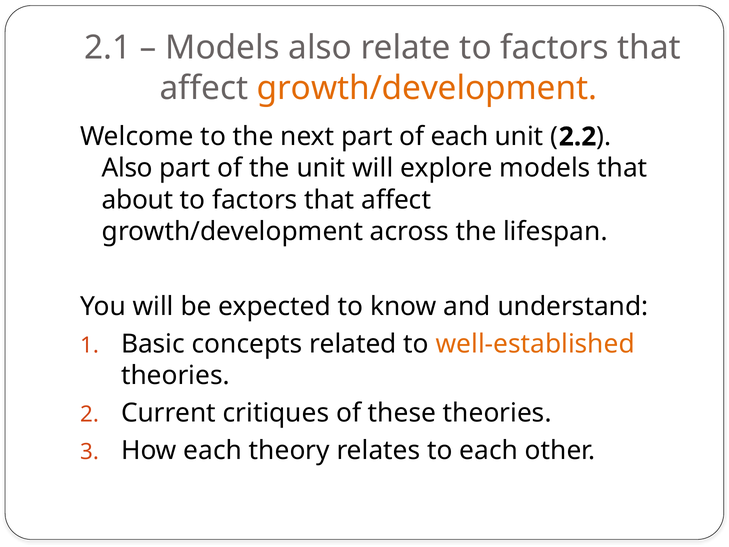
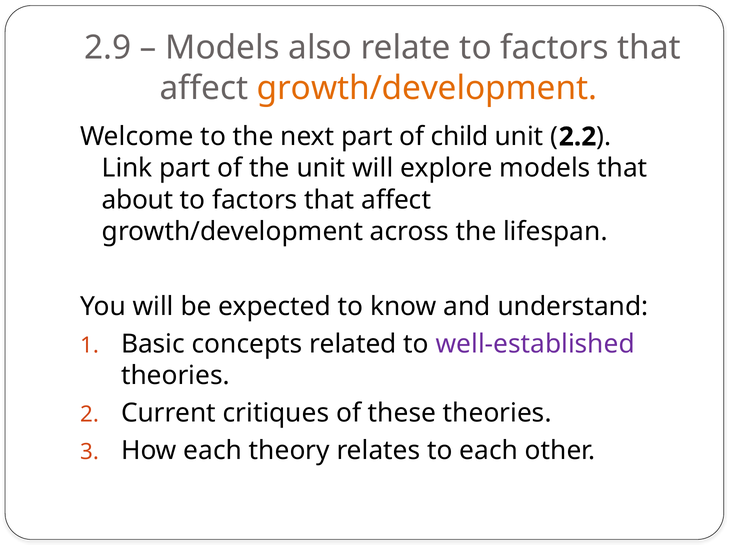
2.1: 2.1 -> 2.9
of each: each -> child
Also at (127, 168): Also -> Link
well-established colour: orange -> purple
